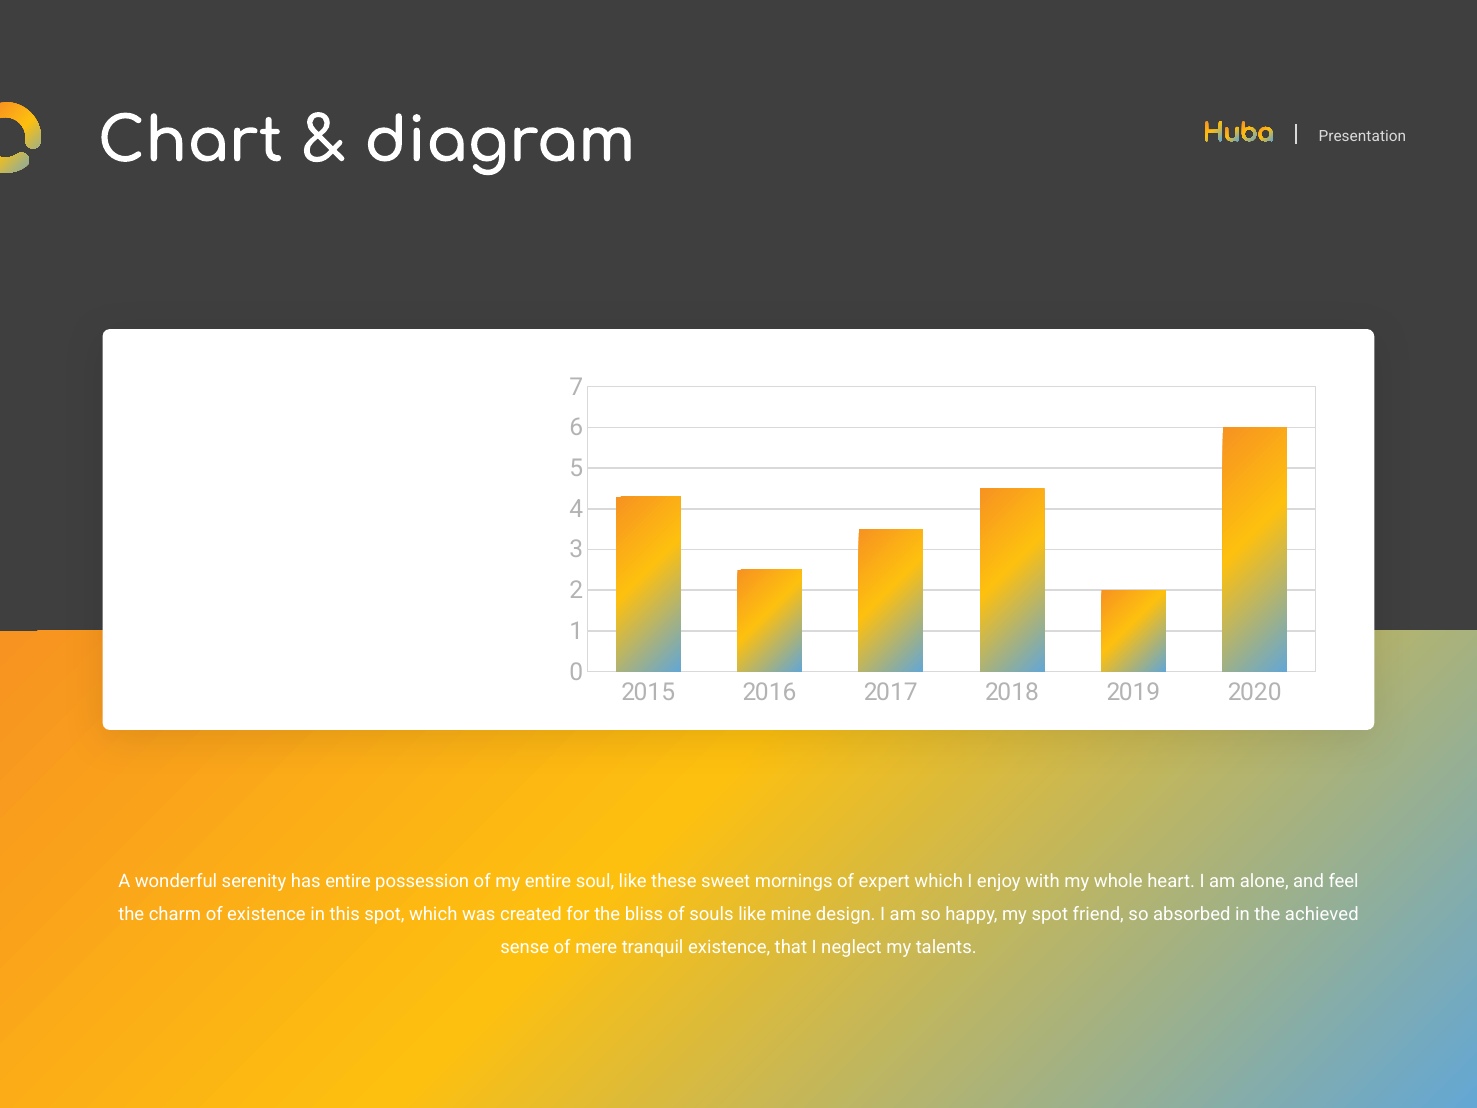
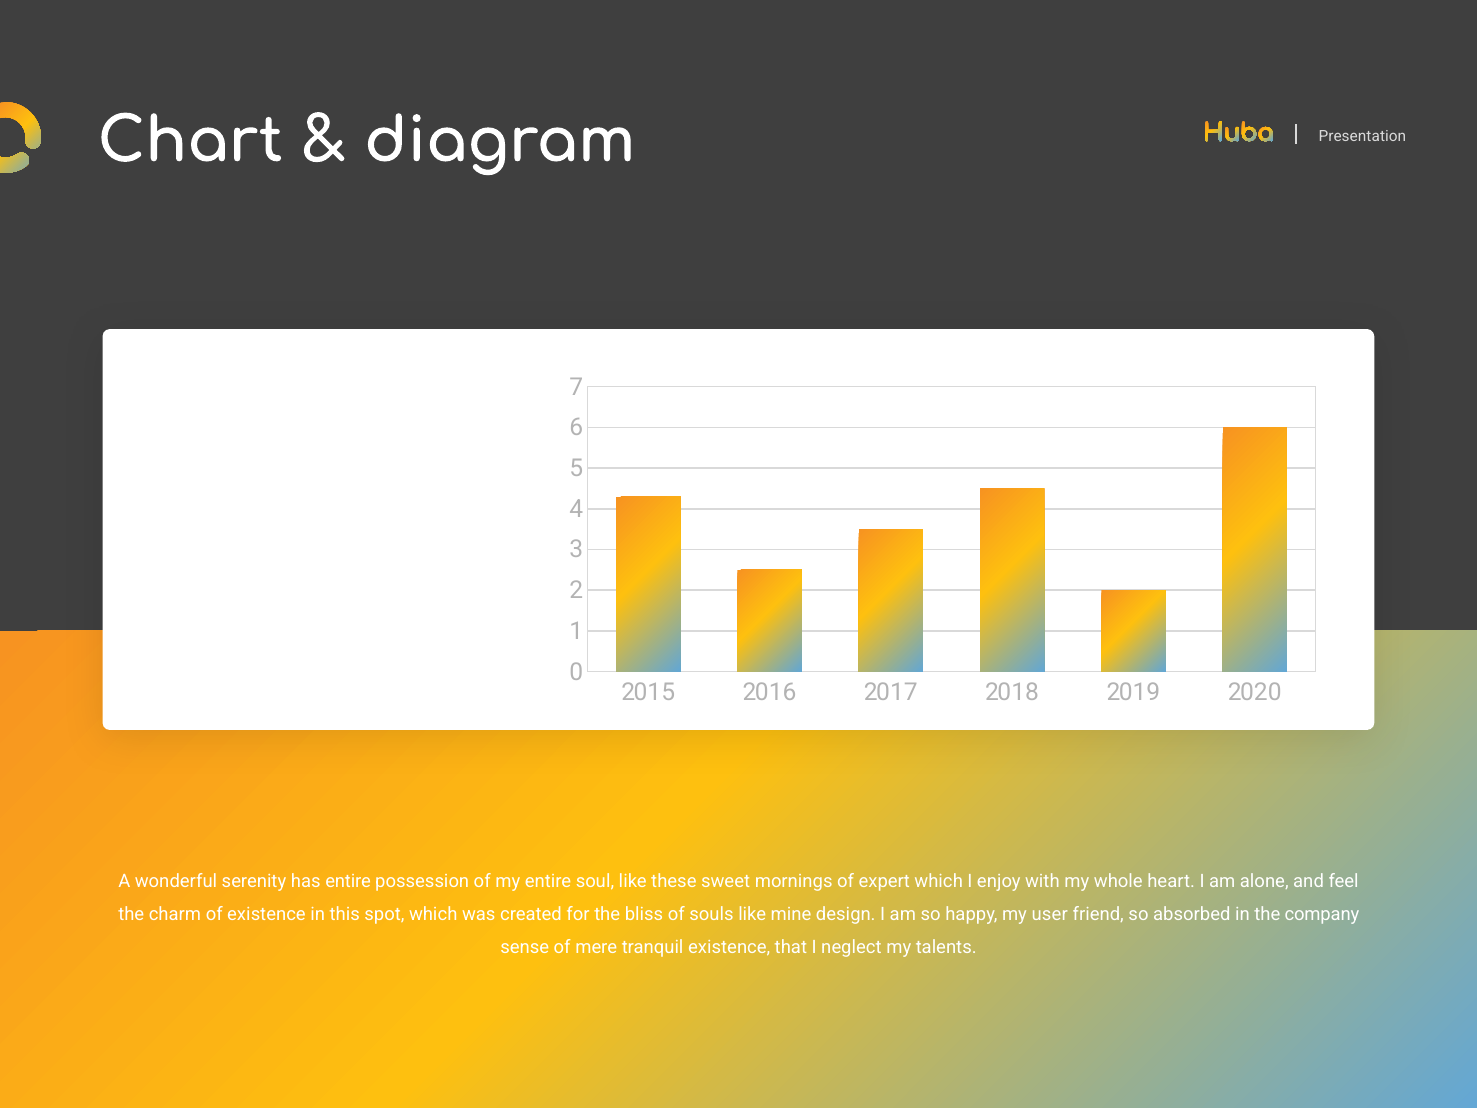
my spot: spot -> user
achieved: achieved -> company
